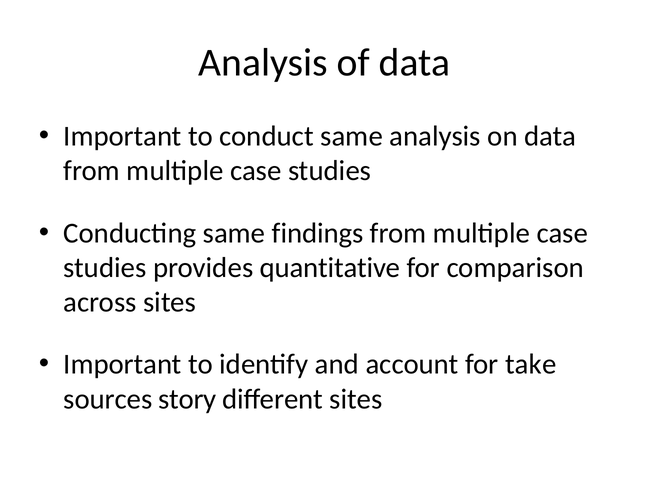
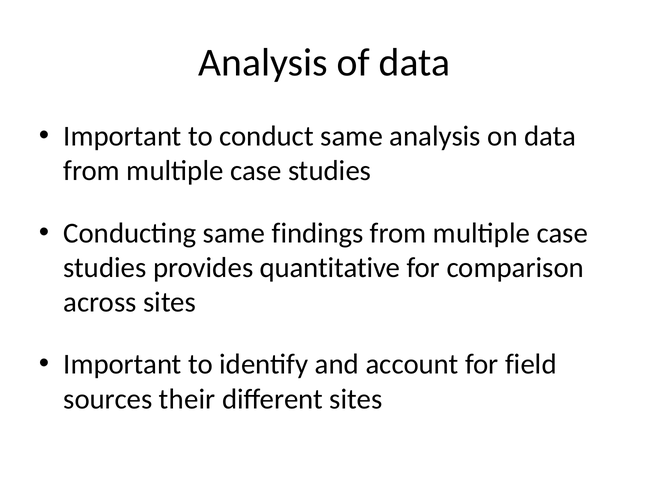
take: take -> field
story: story -> their
